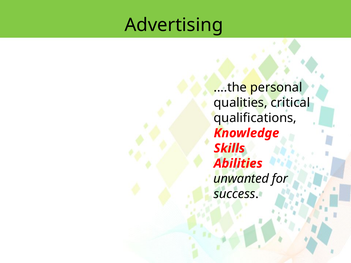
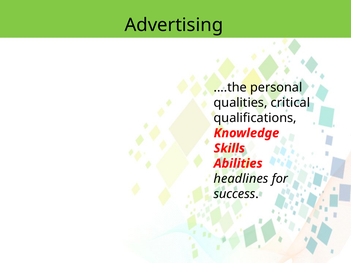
unwanted: unwanted -> headlines
